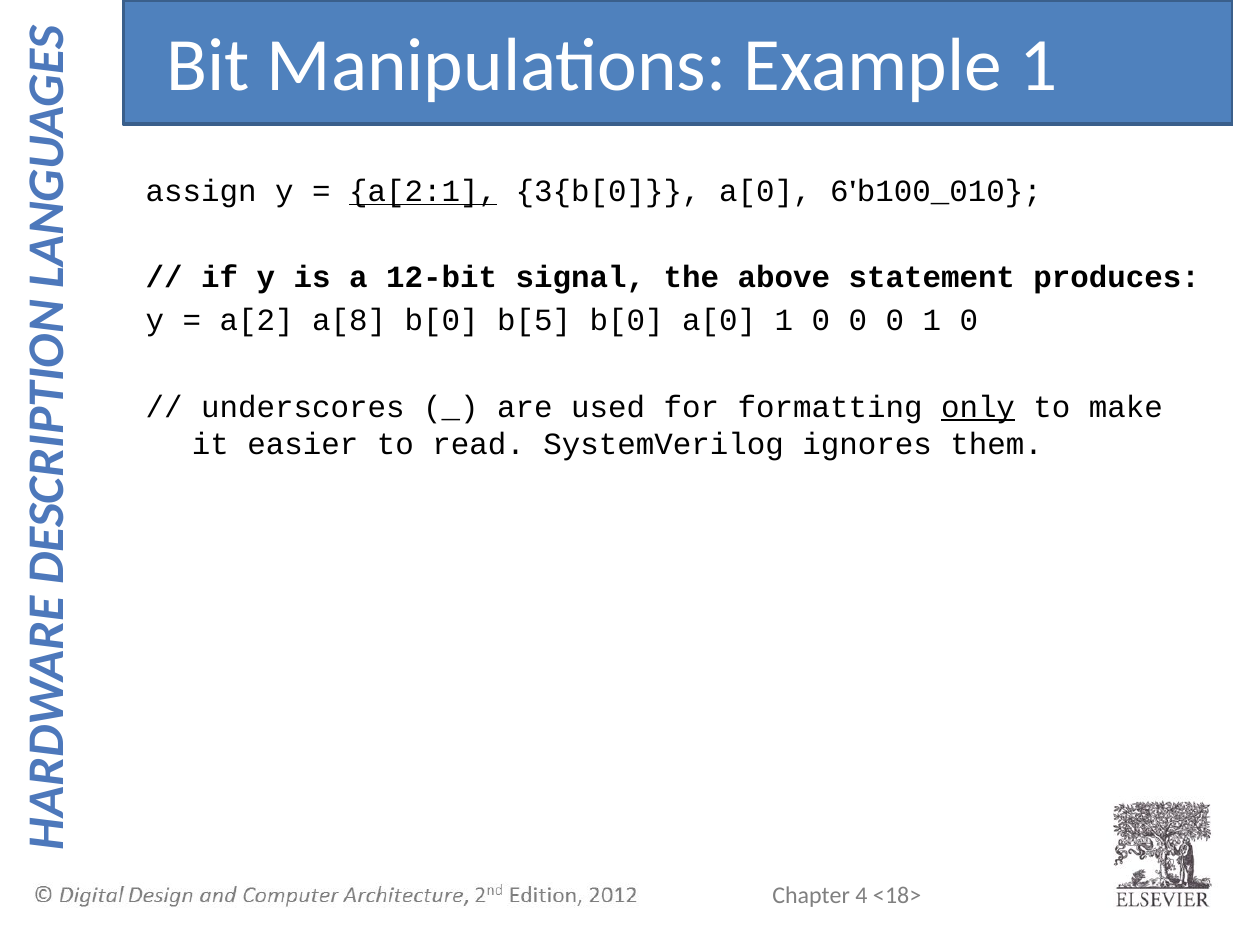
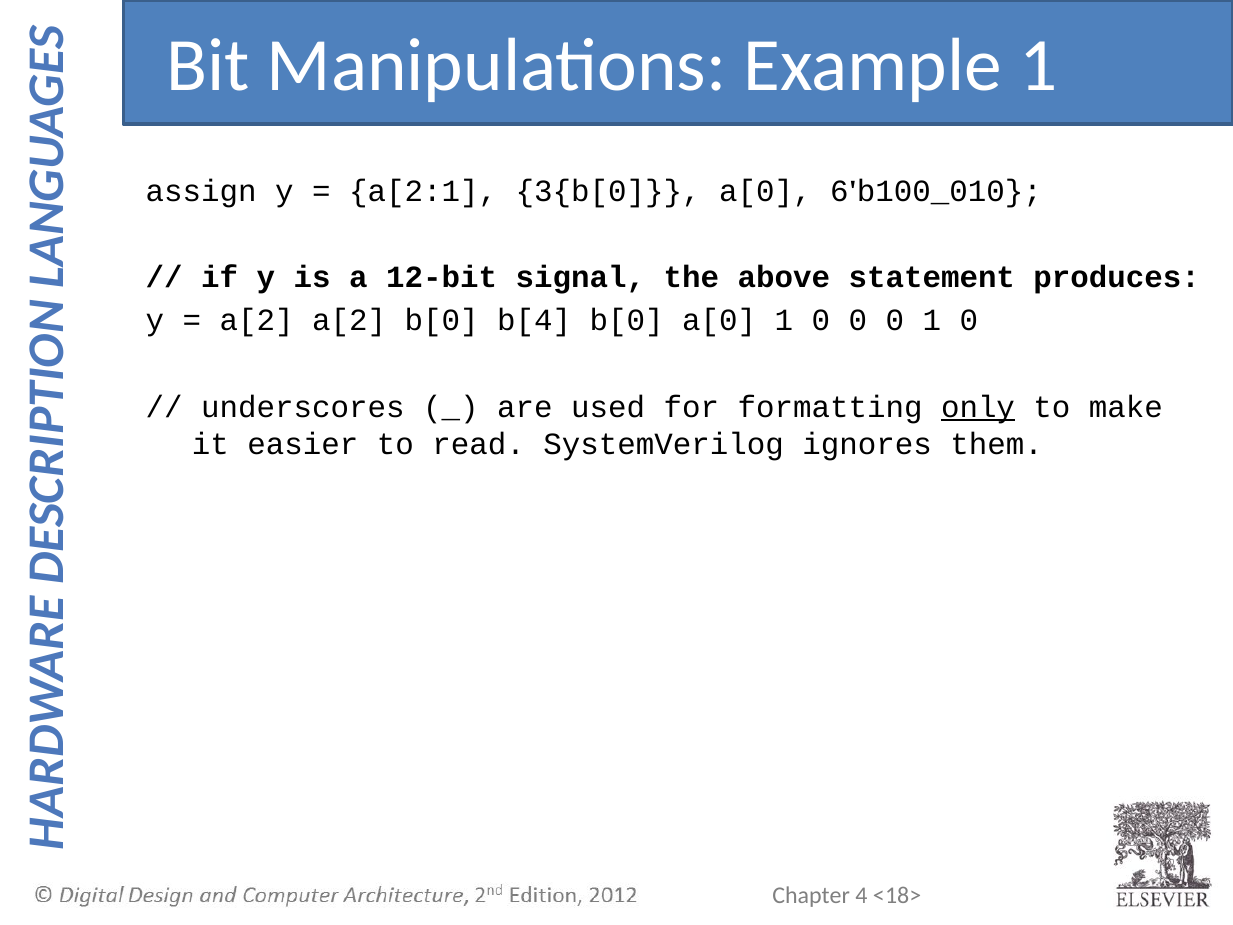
a[2:1 underline: present -> none
a[2 a[8: a[8 -> a[2
b[5: b[5 -> b[4
